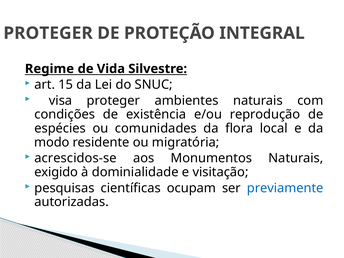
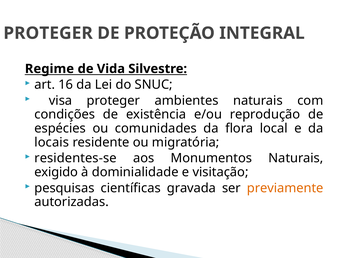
15: 15 -> 16
modo: modo -> locais
acrescidos-se: acrescidos-se -> residentes-se
ocupam: ocupam -> gravada
previamente colour: blue -> orange
